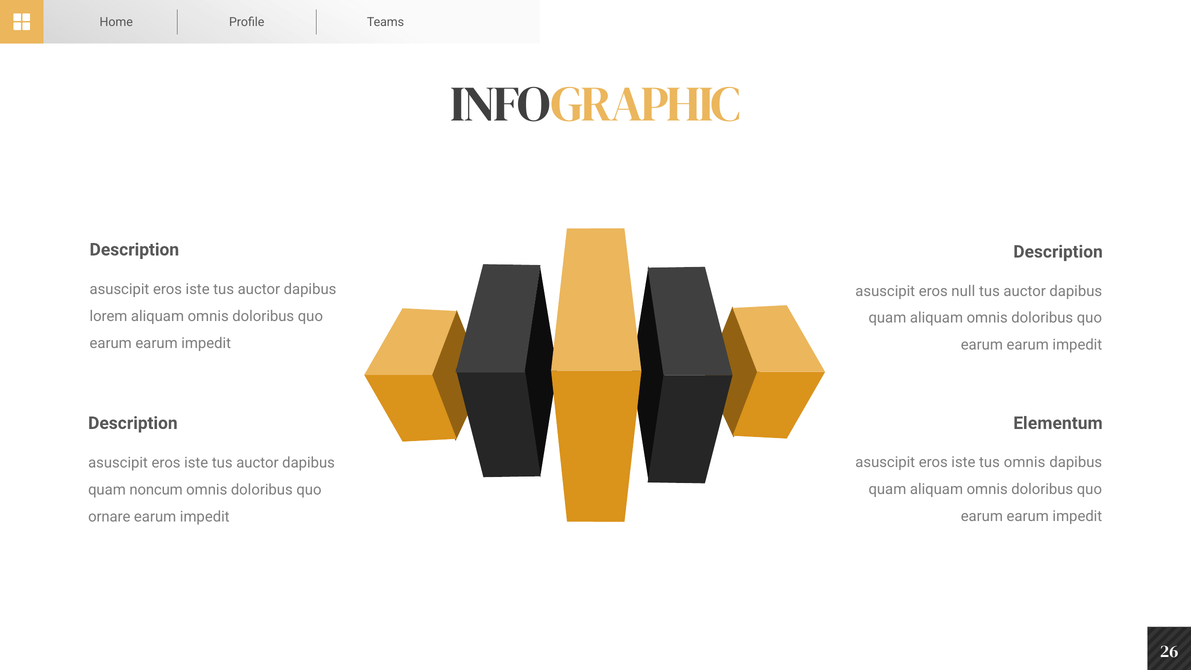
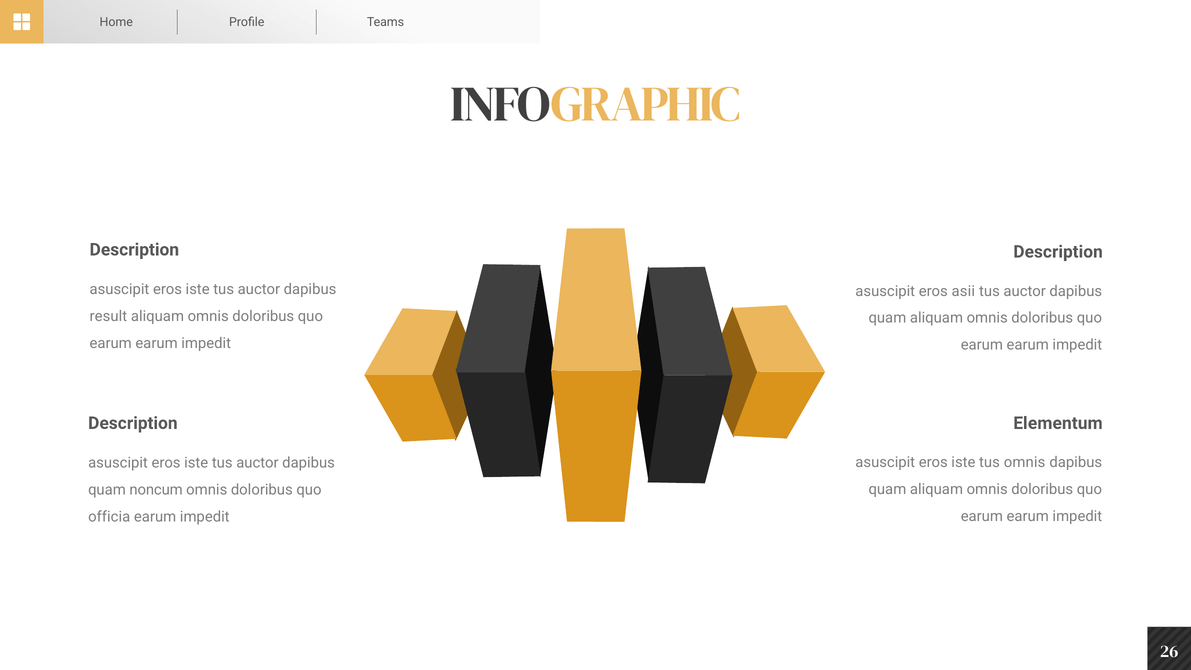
null: null -> asii
lorem: lorem -> result
ornare: ornare -> officia
